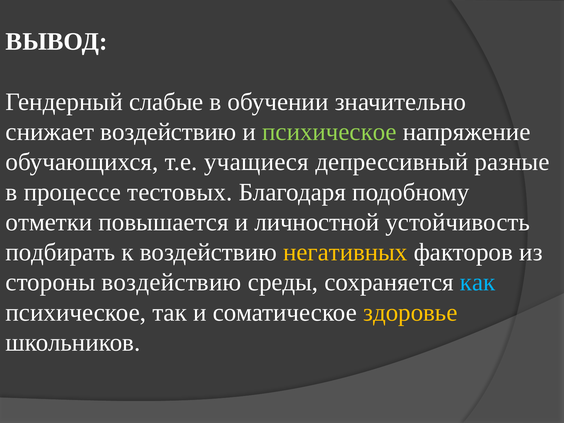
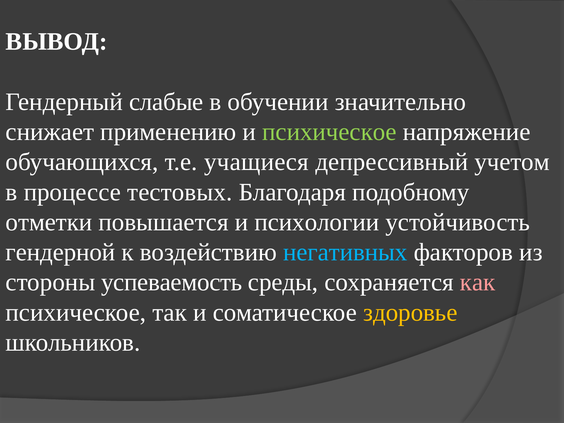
снижает воздействию: воздействию -> применению
разные: разные -> учетом
личностной: личностной -> психологии
подбирать: подбирать -> гендерной
негативных colour: yellow -> light blue
стороны воздействию: воздействию -> успеваемость
как colour: light blue -> pink
